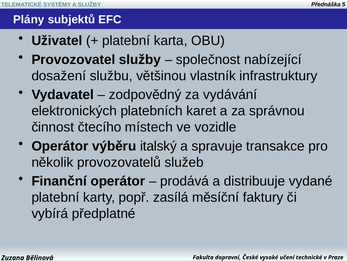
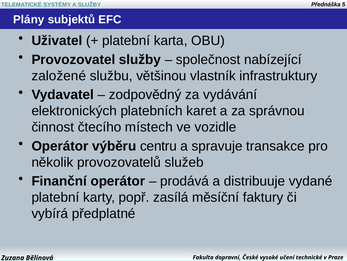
dosažení: dosažení -> založené
italský: italský -> centru
